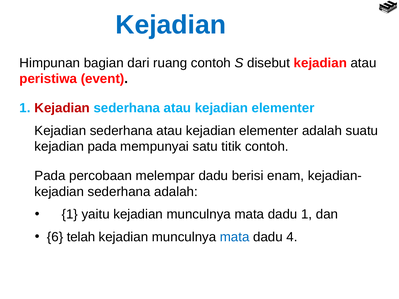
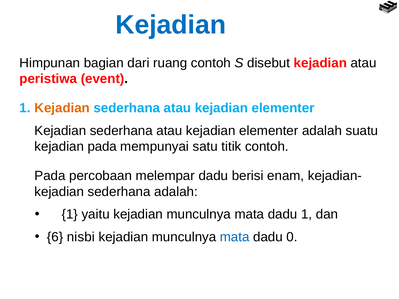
Kejadian at (62, 108) colour: red -> orange
telah: telah -> nisbi
4: 4 -> 0
